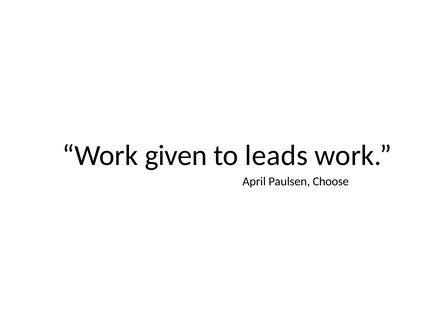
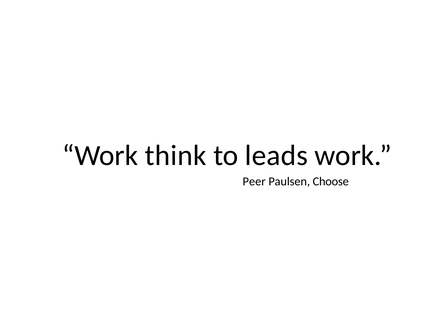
given: given -> think
April: April -> Peer
